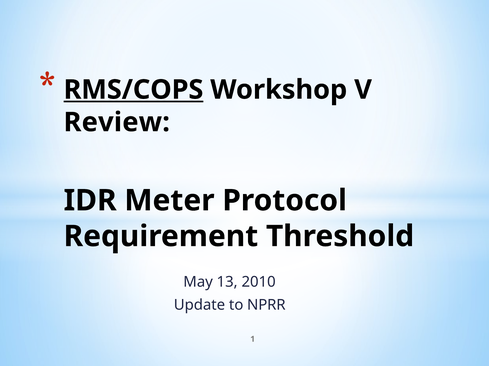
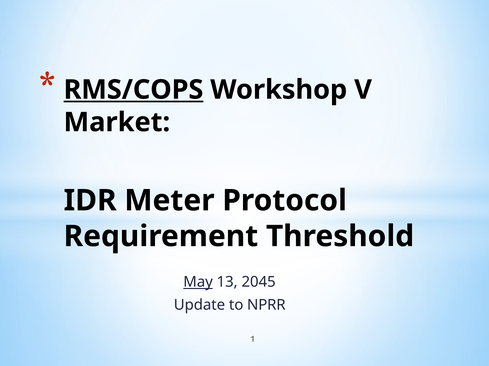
Review: Review -> Market
May underline: none -> present
2010: 2010 -> 2045
